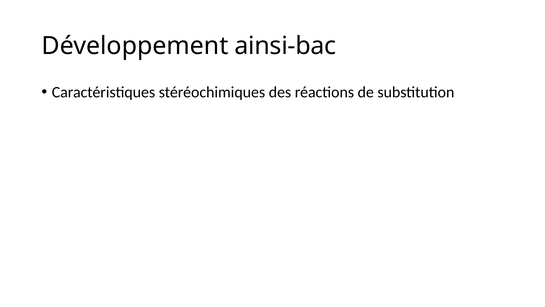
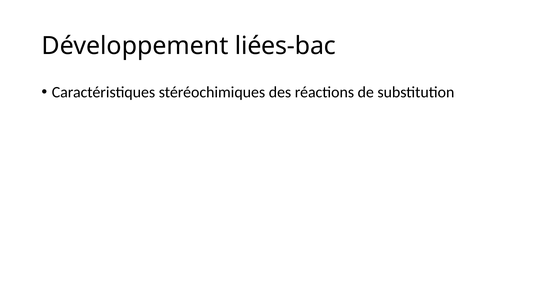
ainsi-bac: ainsi-bac -> liées-bac
